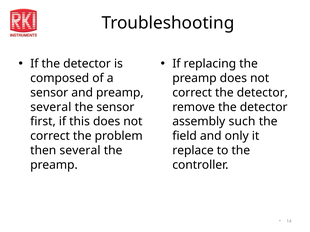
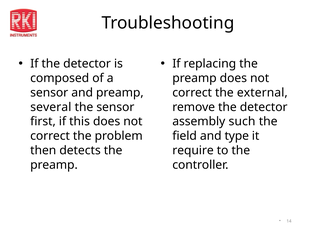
correct the detector: detector -> external
only: only -> type
then several: several -> detects
replace: replace -> require
